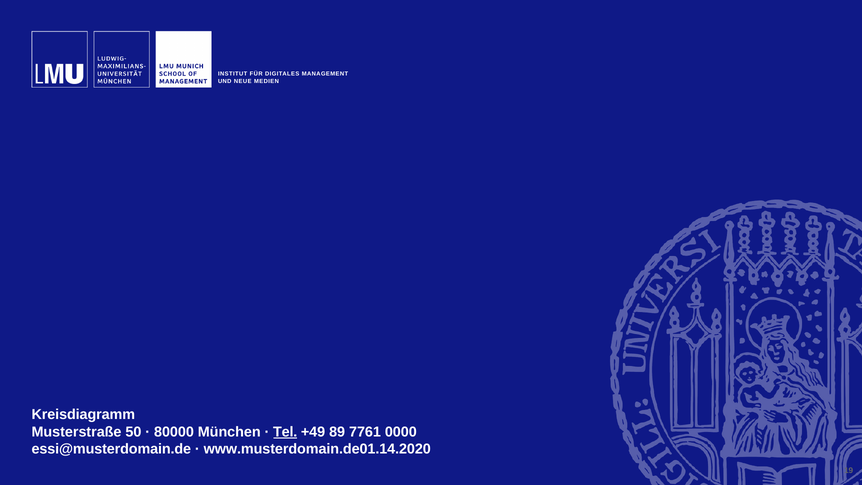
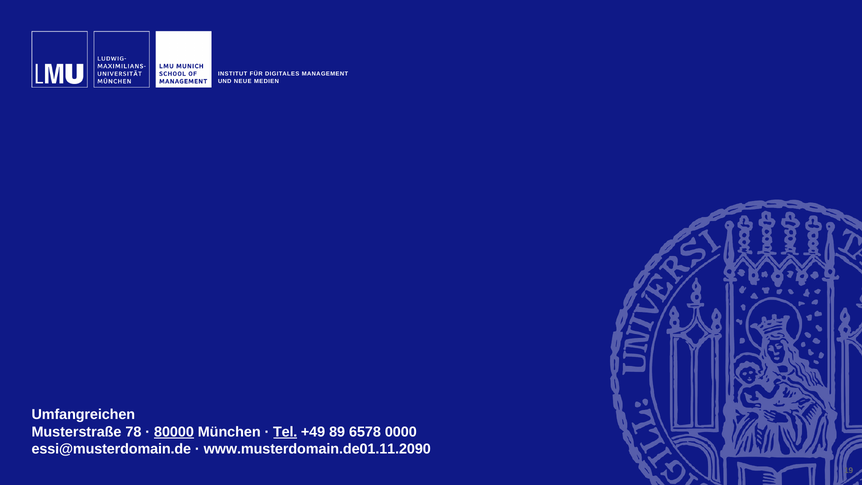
Kreisdiagramm: Kreisdiagramm -> Umfangreichen
50: 50 -> 78
80000 underline: none -> present
7761: 7761 -> 6578
www.musterdomain.de01.14.2020: www.musterdomain.de01.14.2020 -> www.musterdomain.de01.11.2090
